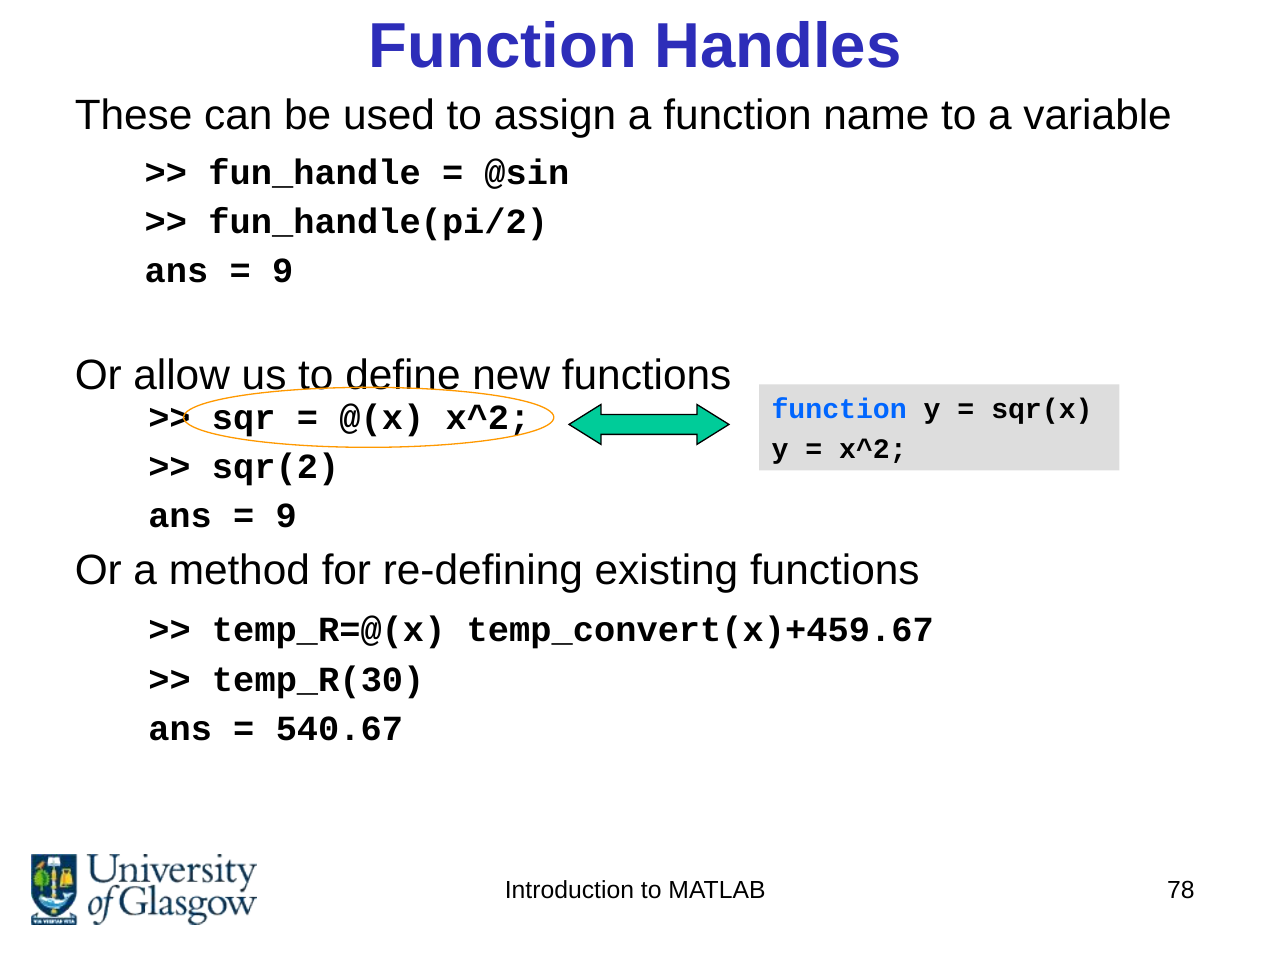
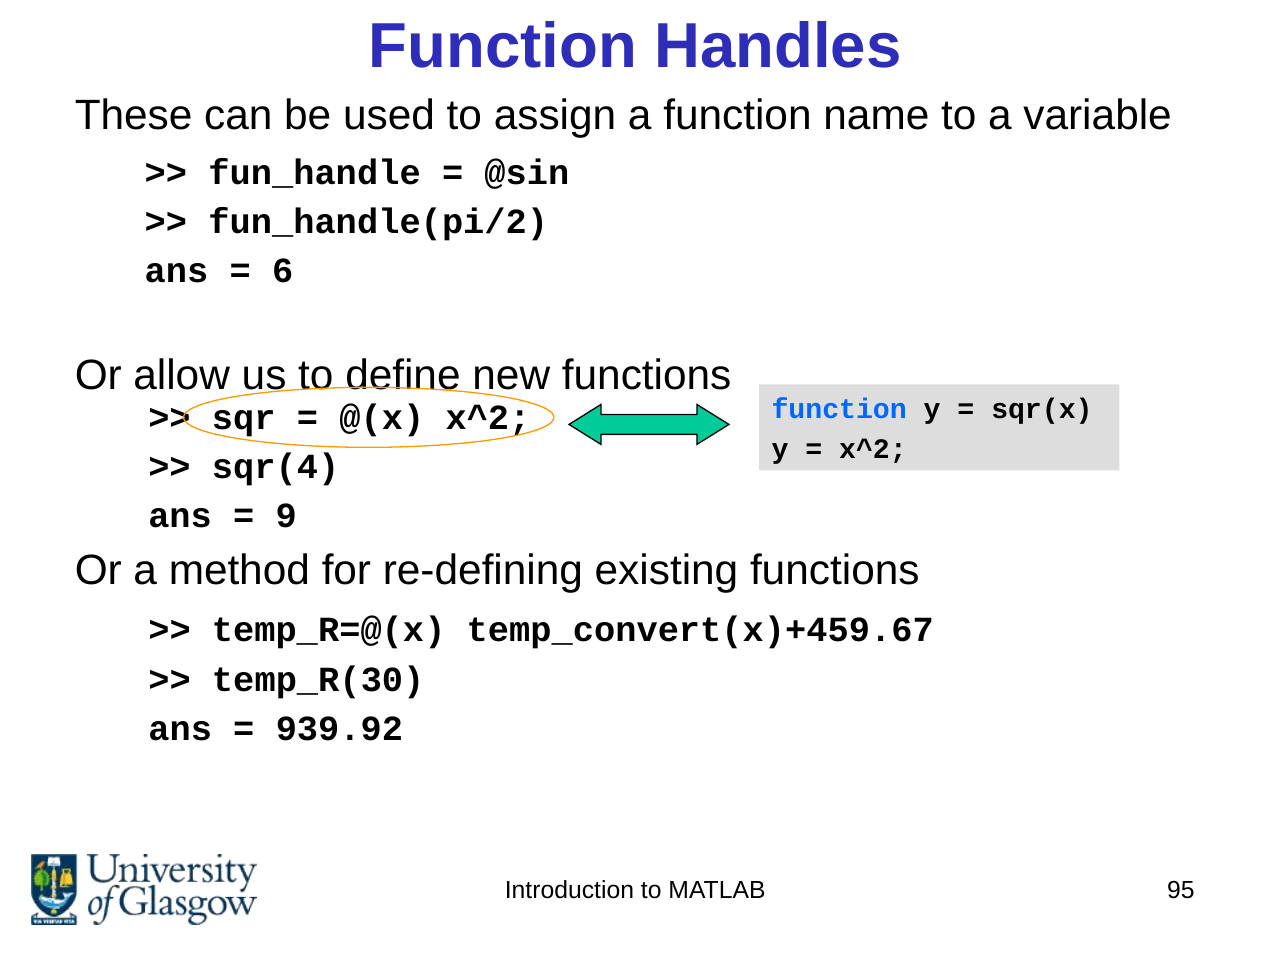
9 at (283, 271): 9 -> 6
sqr(2: sqr(2 -> sqr(4
540.67: 540.67 -> 939.92
78: 78 -> 95
